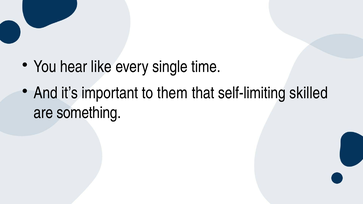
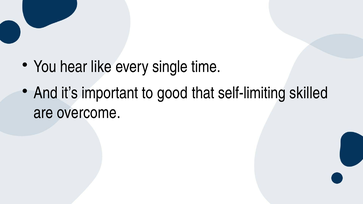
them: them -> good
something: something -> overcome
